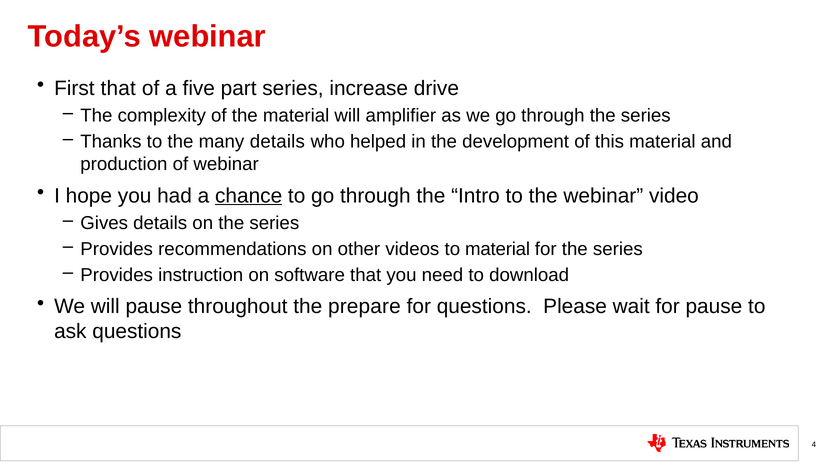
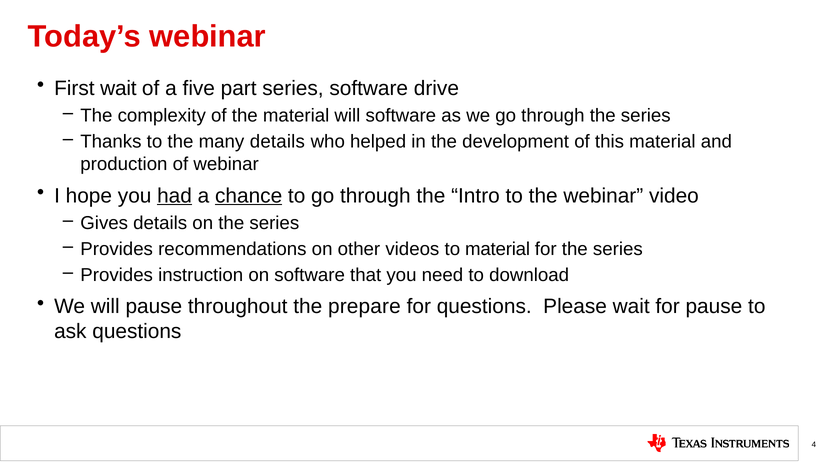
First that: that -> wait
series increase: increase -> software
will amplifier: amplifier -> software
had underline: none -> present
